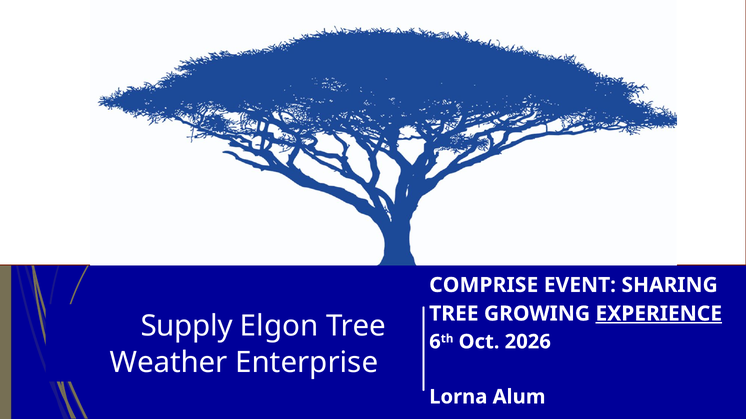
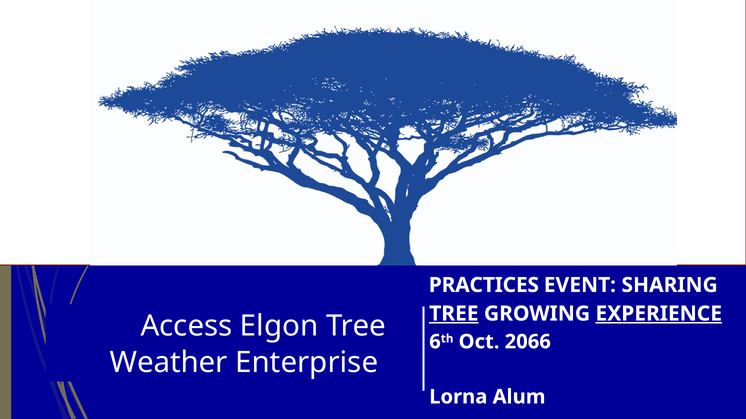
COMPRISE: COMPRISE -> PRACTICES
TREE at (454, 314) underline: none -> present
Supply: Supply -> Access
2026: 2026 -> 2066
